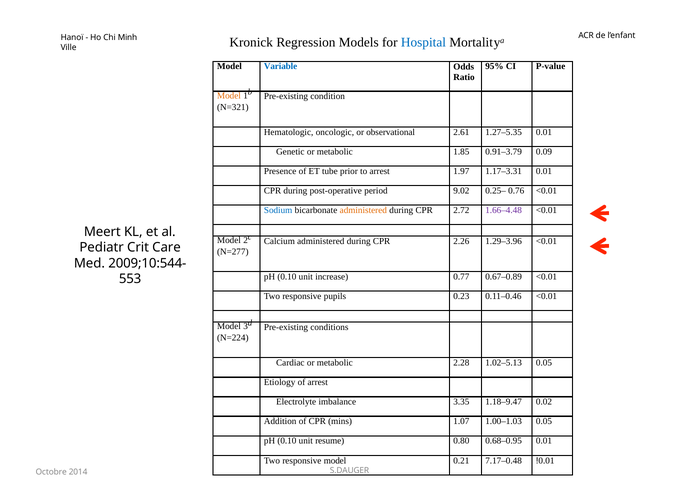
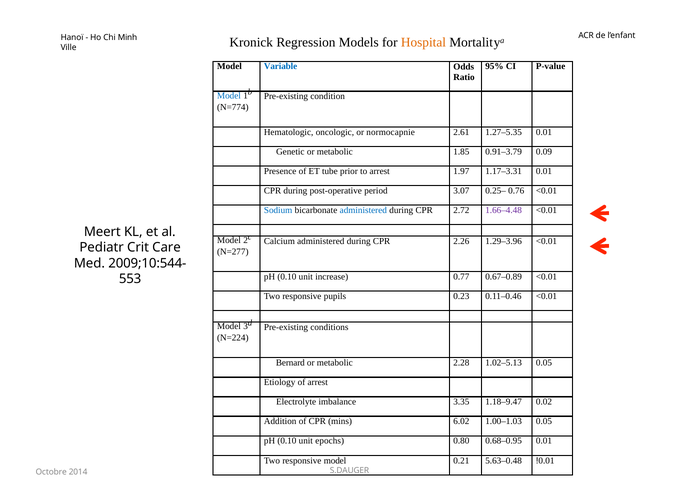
Hospital colour: blue -> orange
Model at (229, 96) colour: orange -> blue
N=321: N=321 -> N=774
observational: observational -> normocapnie
9.02: 9.02 -> 3.07
administered at (363, 210) colour: orange -> blue
Cardiac: Cardiac -> Bernard
1.07: 1.07 -> 6.02
resume: resume -> epochs
7.17–0.48: 7.17–0.48 -> 5.63–0.48
